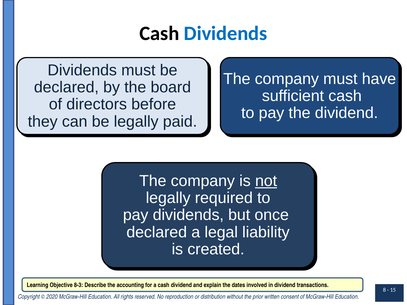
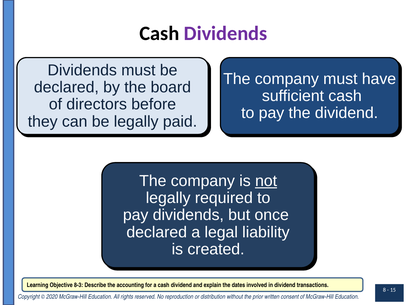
Dividends at (226, 34) colour: blue -> purple
